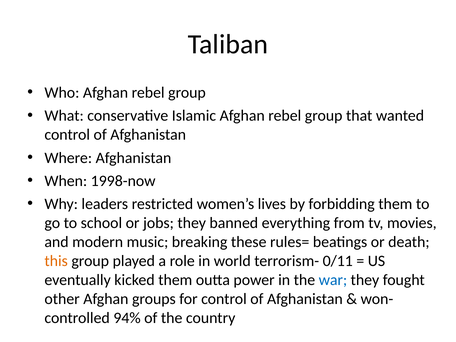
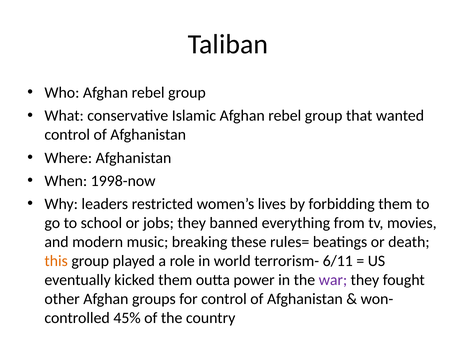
0/11: 0/11 -> 6/11
war colour: blue -> purple
94%: 94% -> 45%
